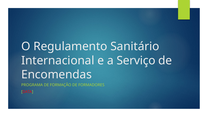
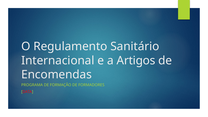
Serviço: Serviço -> Artigos
